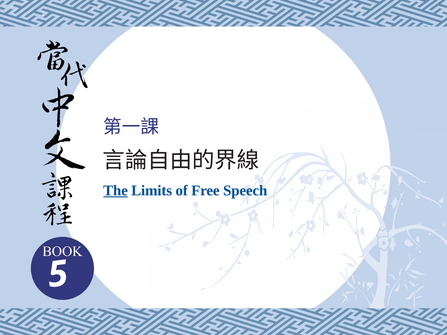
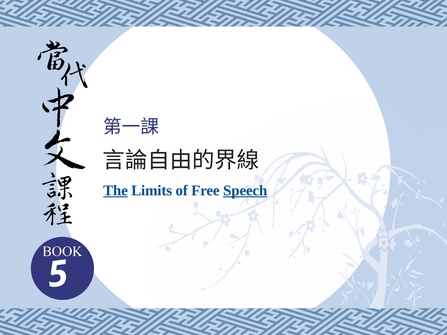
Speech underline: none -> present
